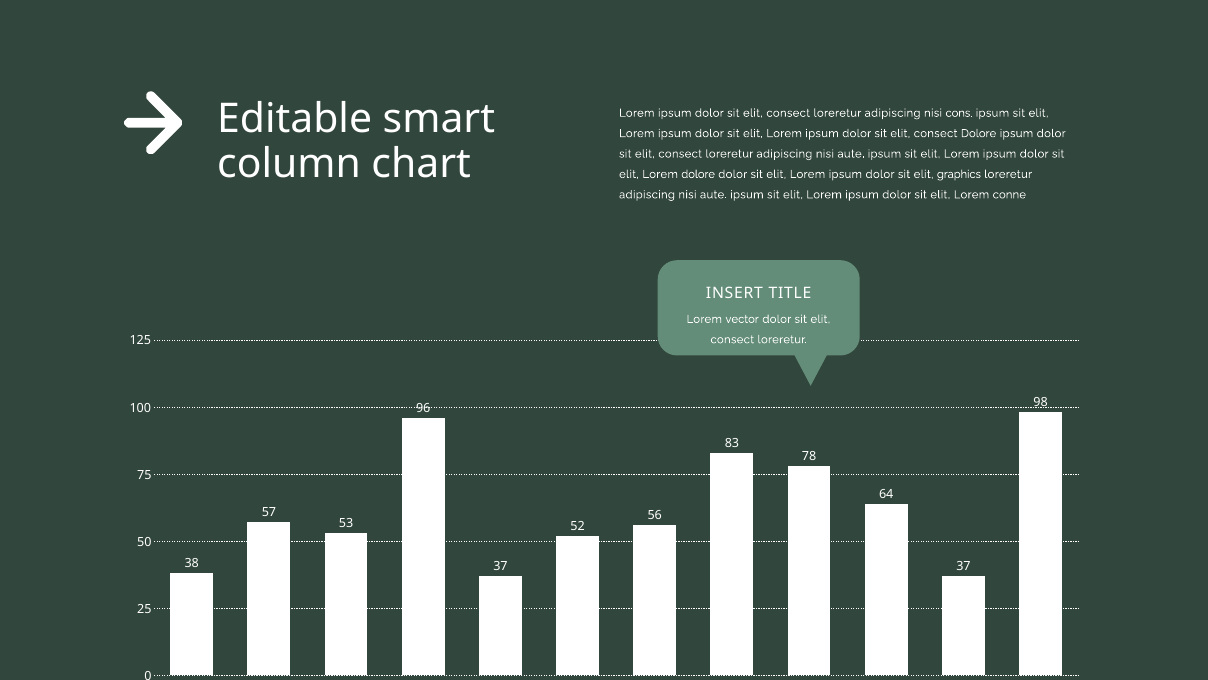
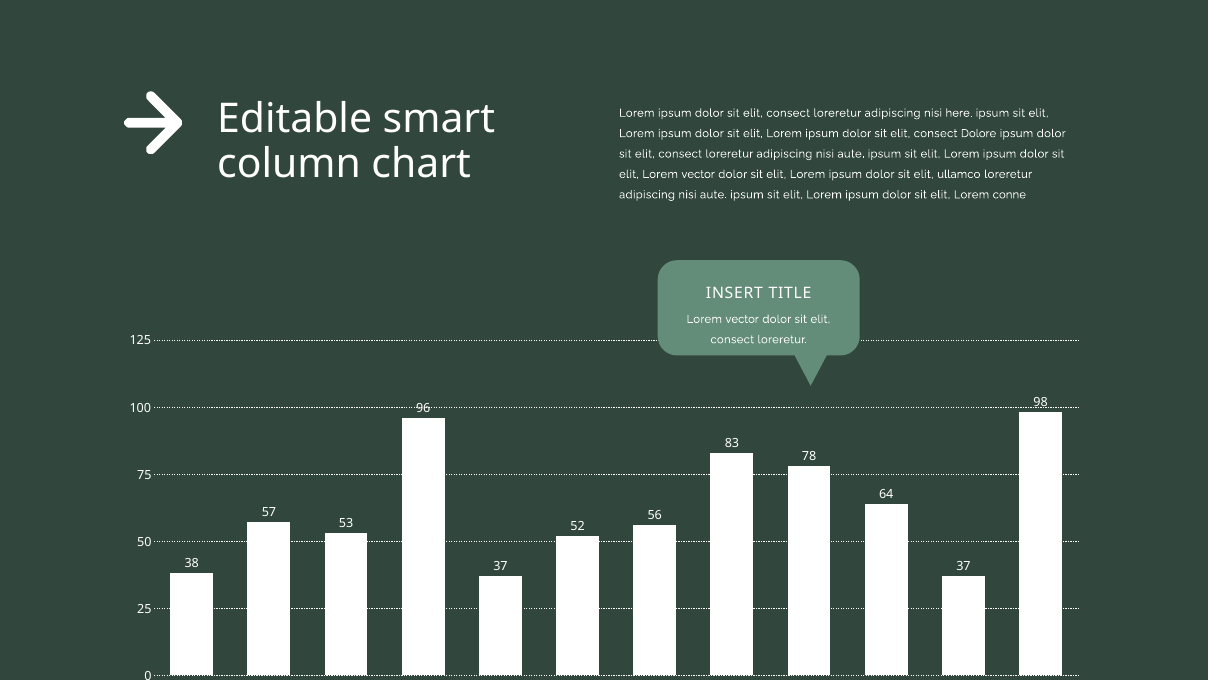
cons: cons -> here
elit Lorem dolore: dolore -> vector
graphics: graphics -> ullamco
